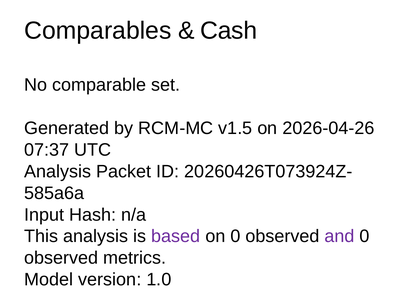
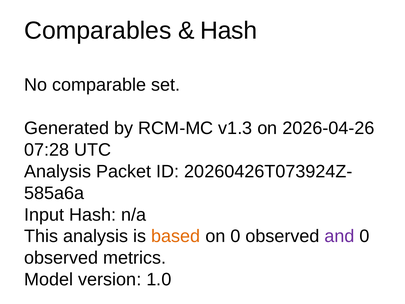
Cash at (229, 31): Cash -> Hash
v1.5: v1.5 -> v1.3
07:37: 07:37 -> 07:28
based colour: purple -> orange
